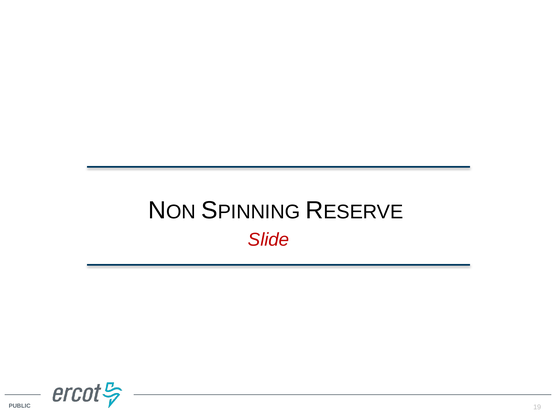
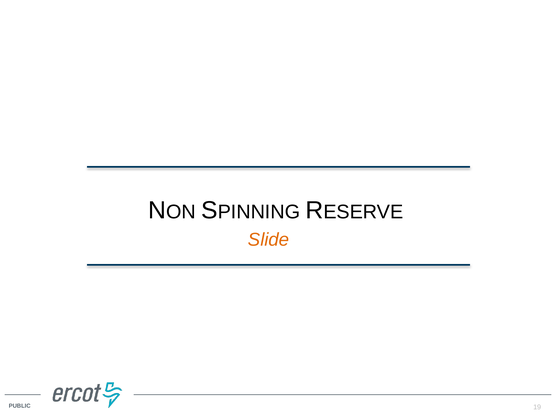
Slide at (269, 239) colour: red -> orange
